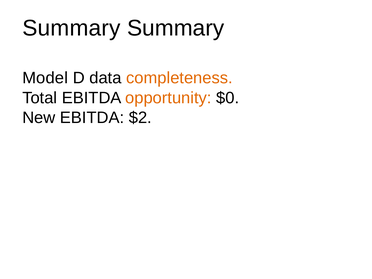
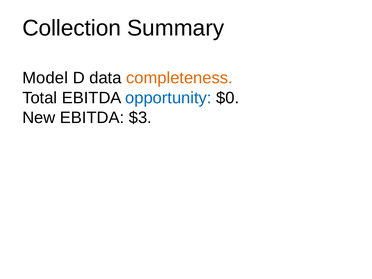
Summary at (71, 28): Summary -> Collection
opportunity colour: orange -> blue
$2: $2 -> $3
